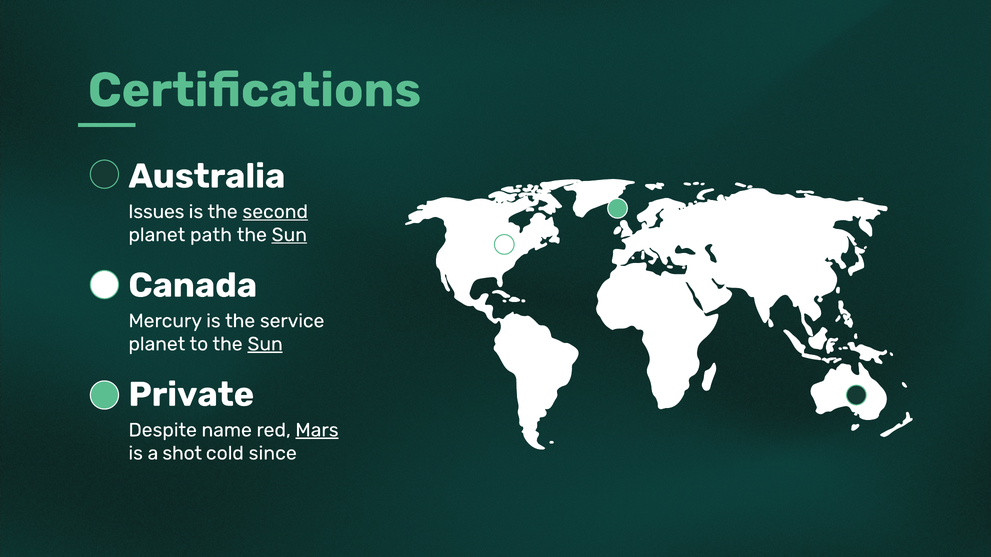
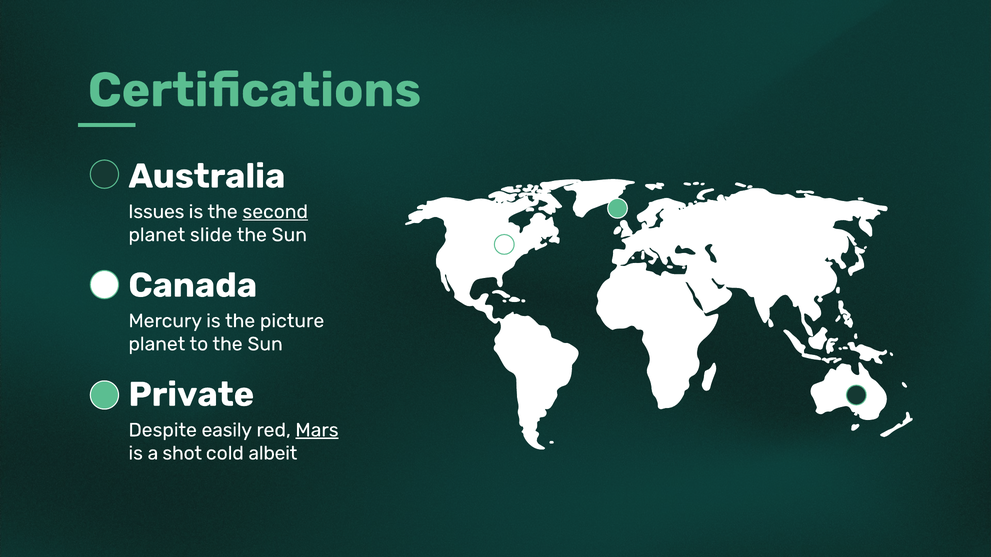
path: path -> slide
Sun at (289, 235) underline: present -> none
service: service -> picture
Sun at (265, 344) underline: present -> none
name: name -> easily
since: since -> albeit
